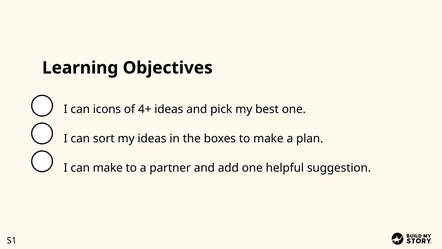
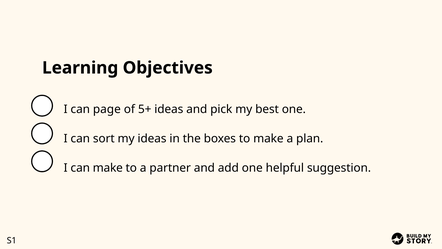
icons: icons -> page
4+: 4+ -> 5+
